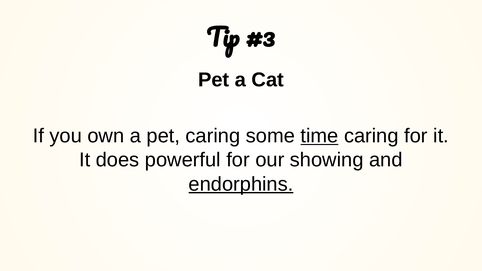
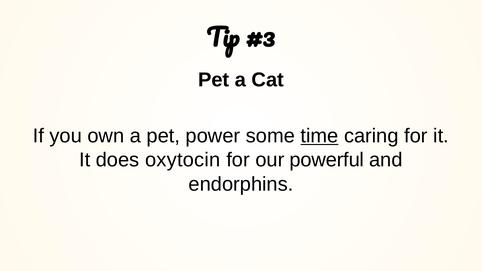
pet caring: caring -> power
powerful: powerful -> oxytocin
showing: showing -> powerful
endorphins underline: present -> none
